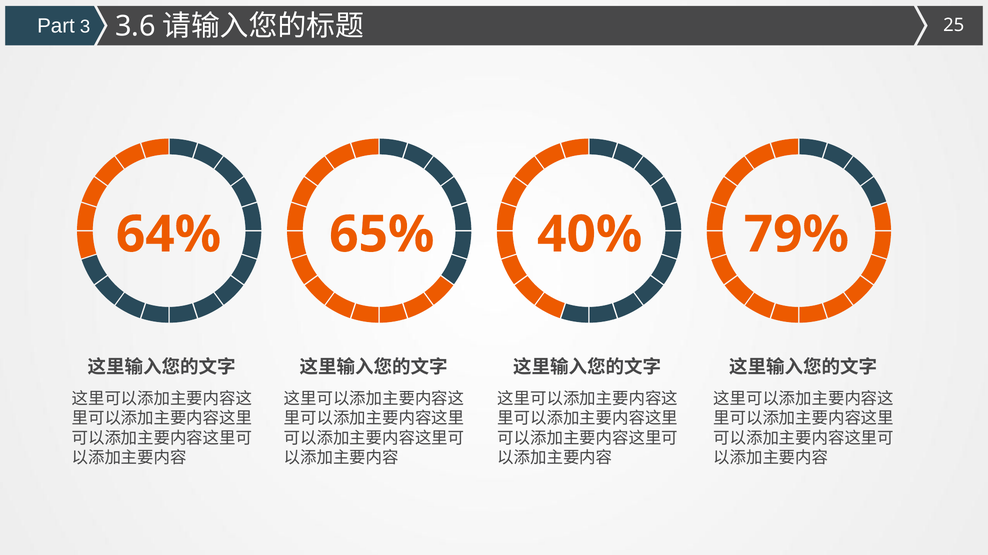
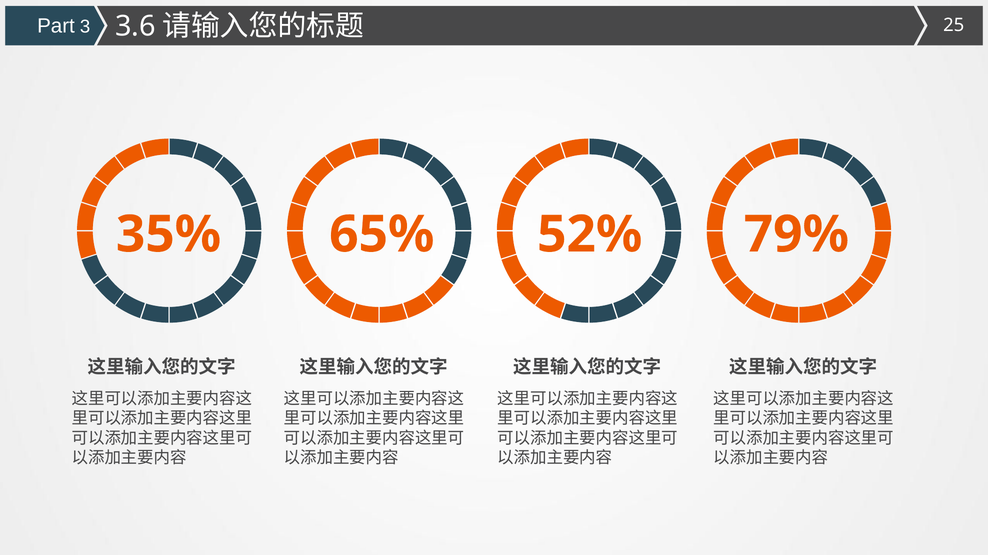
64%: 64% -> 35%
40%: 40% -> 52%
